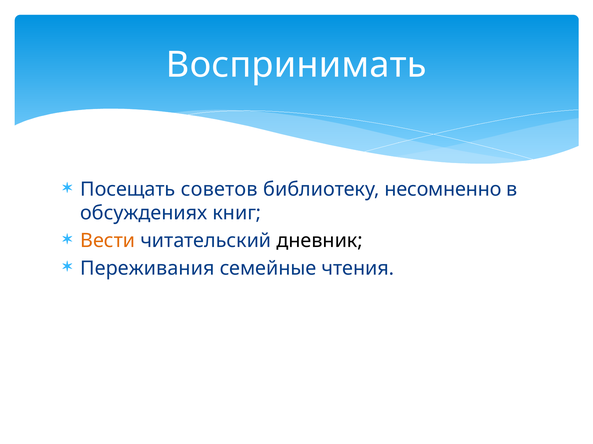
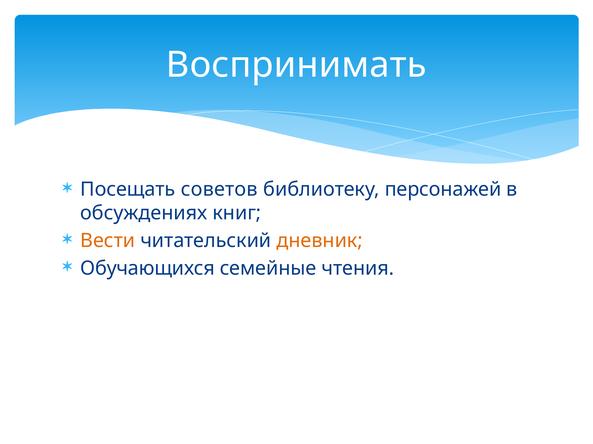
несомненно: несомненно -> персонажей
дневник colour: black -> orange
Переживания: Переживания -> Обучающихся
